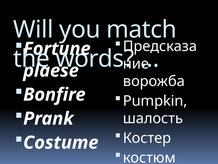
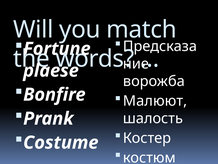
Pumpkin: Pumpkin -> Малюют
